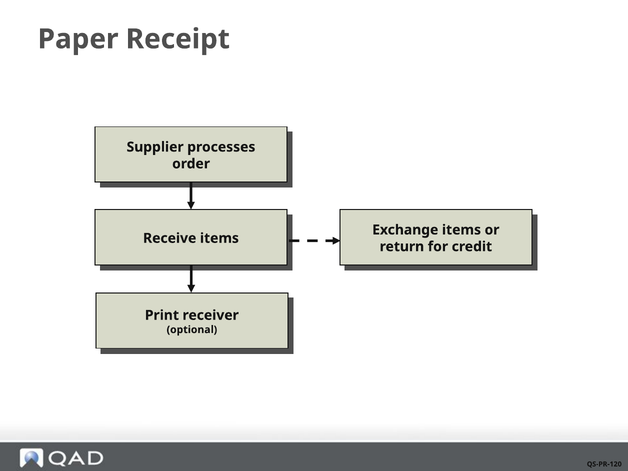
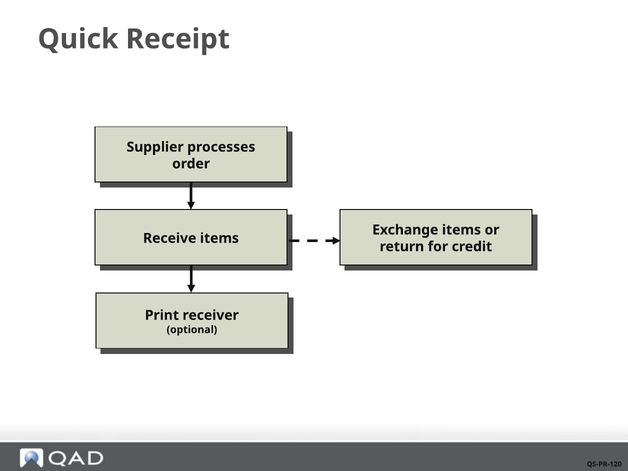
Paper: Paper -> Quick
